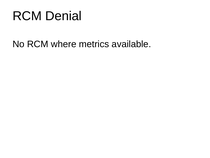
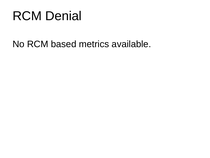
where: where -> based
